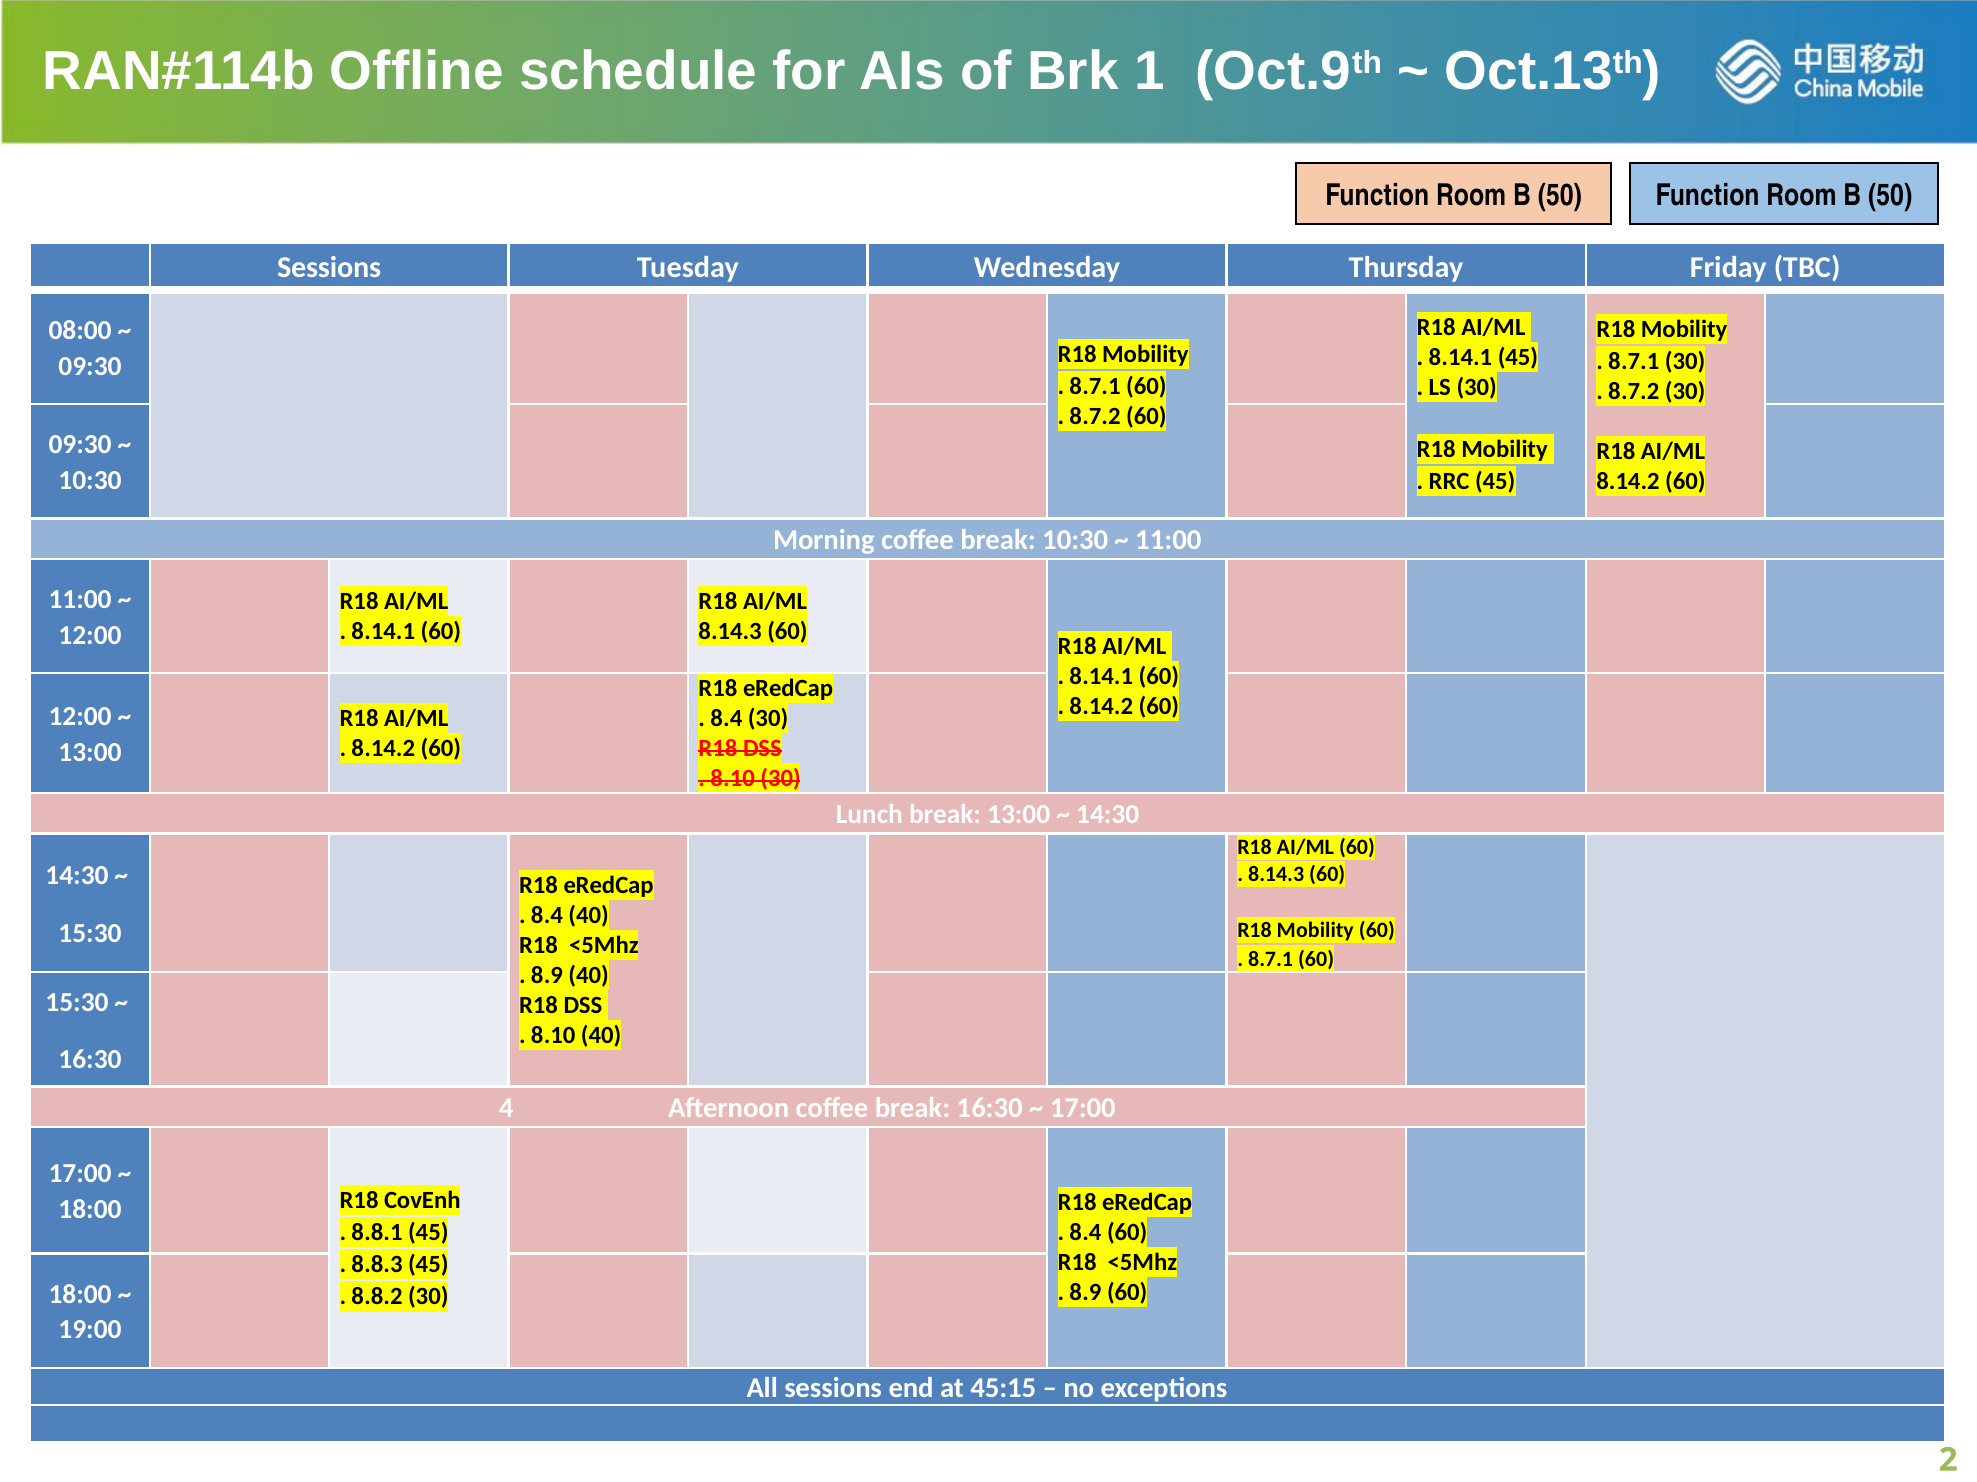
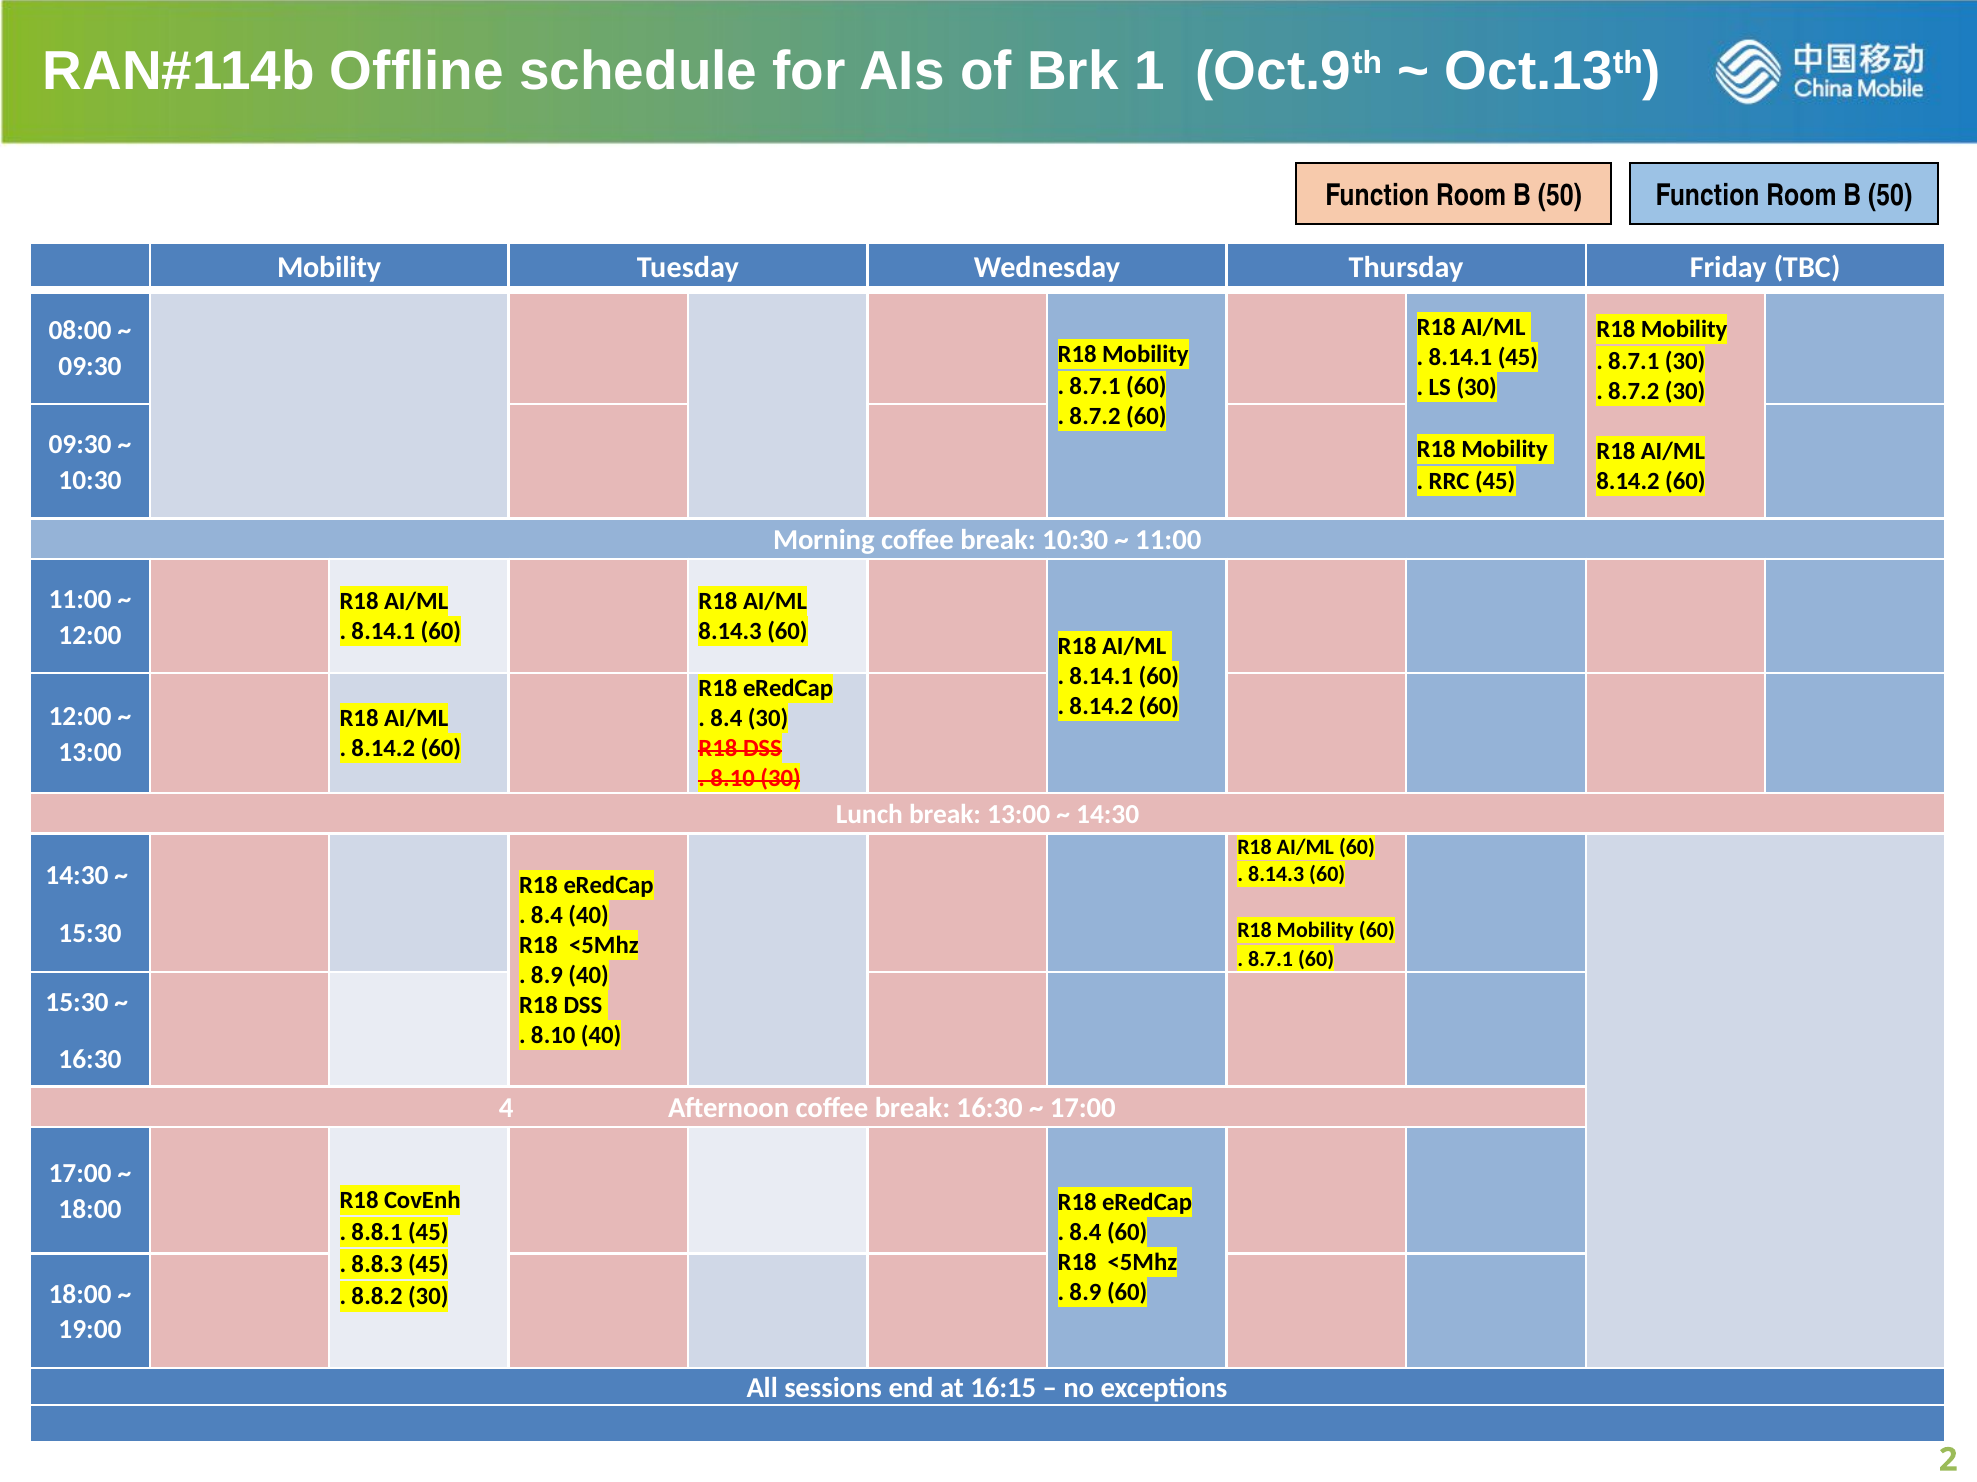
Sessions at (329, 268): Sessions -> Mobility
45:15: 45:15 -> 16:15
